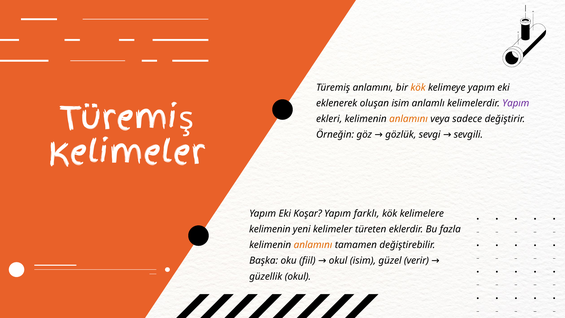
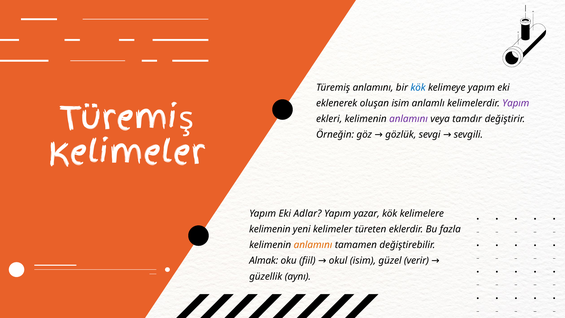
kök at (418, 87) colour: orange -> blue
anlamını at (409, 119) colour: orange -> purple
sadece: sadece -> tamdır
Koşar: Koşar -> Adlar
farklı: farklı -> yazar
Başka: Başka -> Almak
güzellik okul: okul -> aynı
